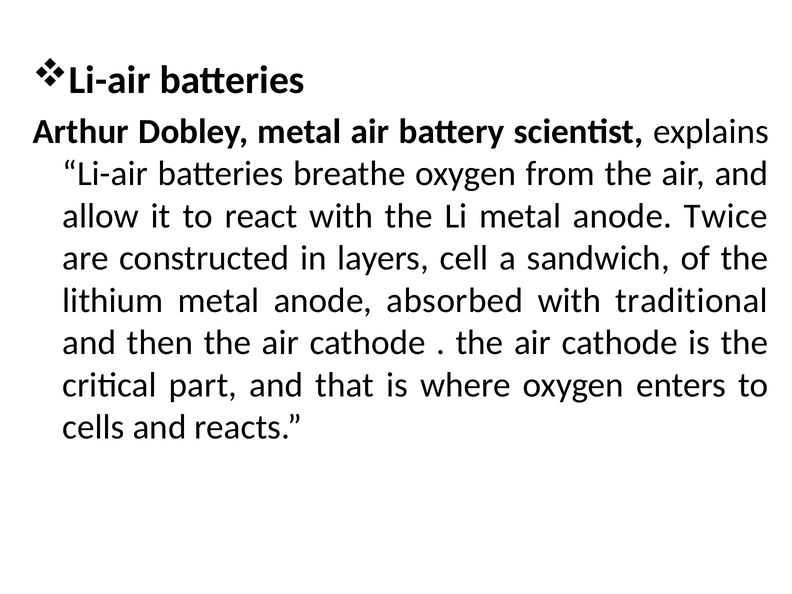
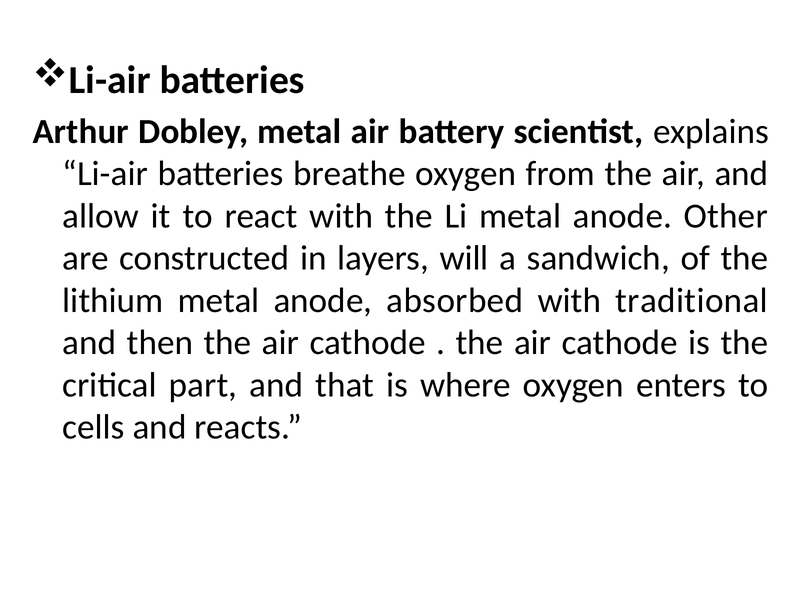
Twice: Twice -> Other
cell: cell -> will
